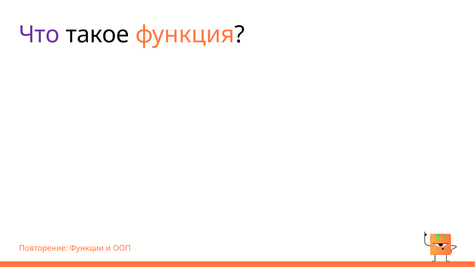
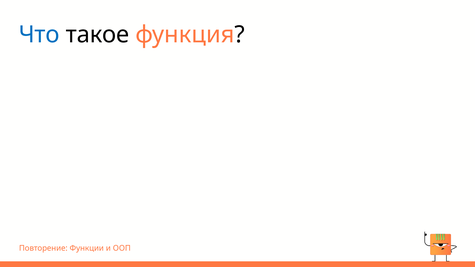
Что colour: purple -> blue
